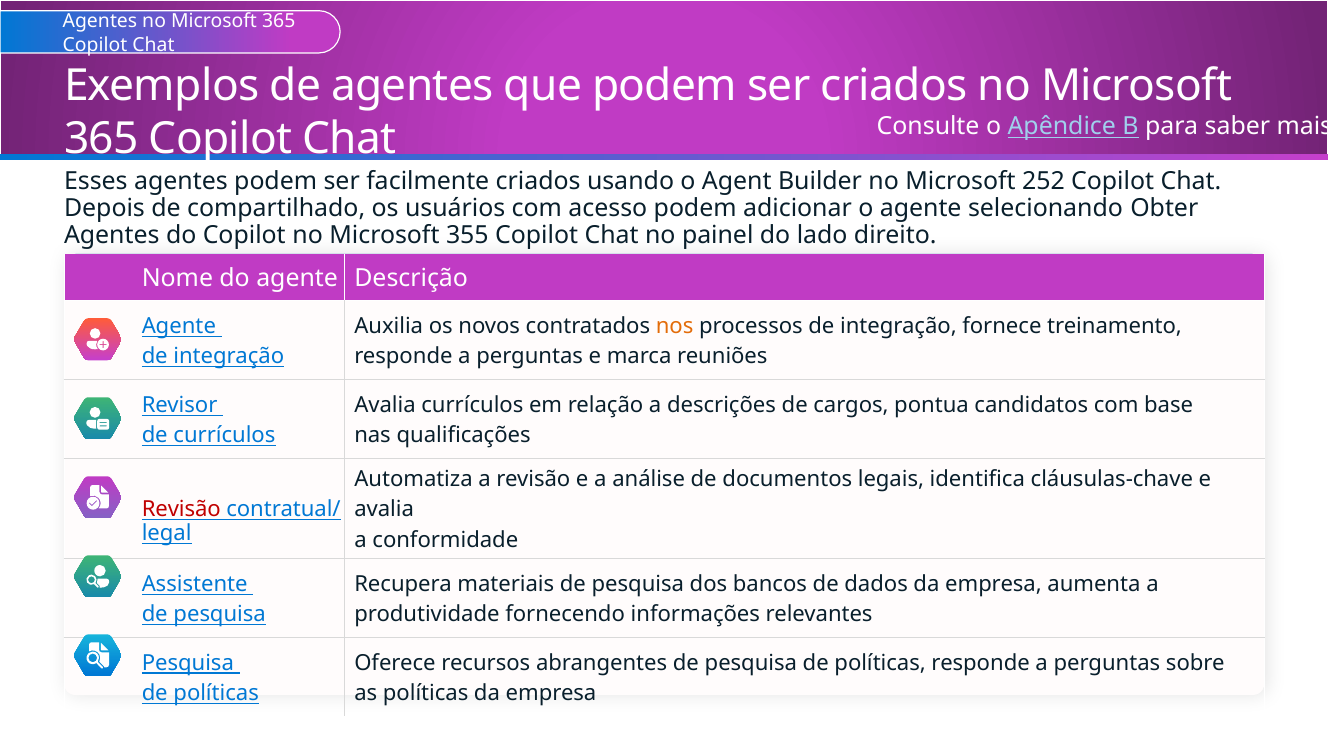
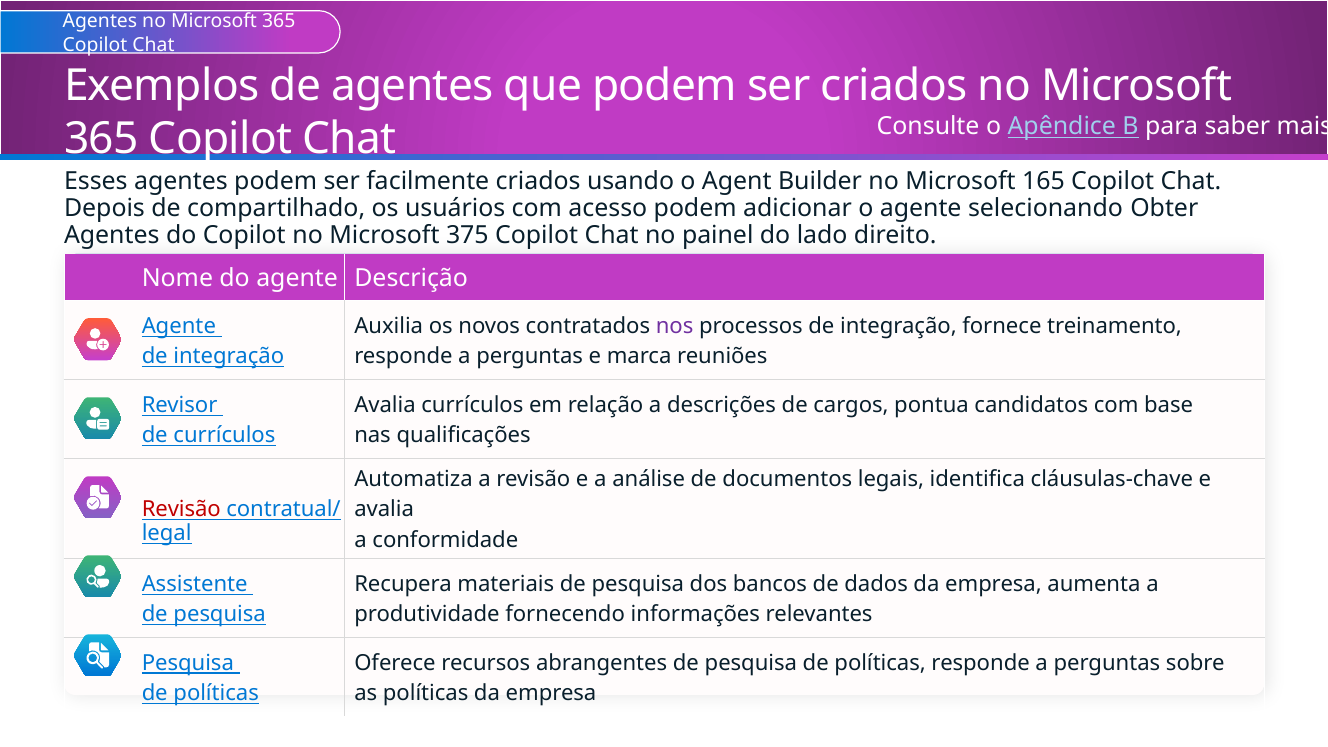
252: 252 -> 165
355: 355 -> 375
nos colour: orange -> purple
